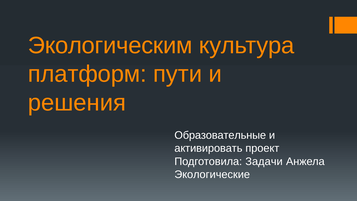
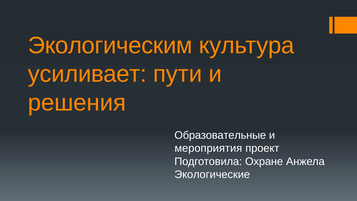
платформ: платформ -> усиливает
активировать: активировать -> мероприятия
Задачи: Задачи -> Охране
